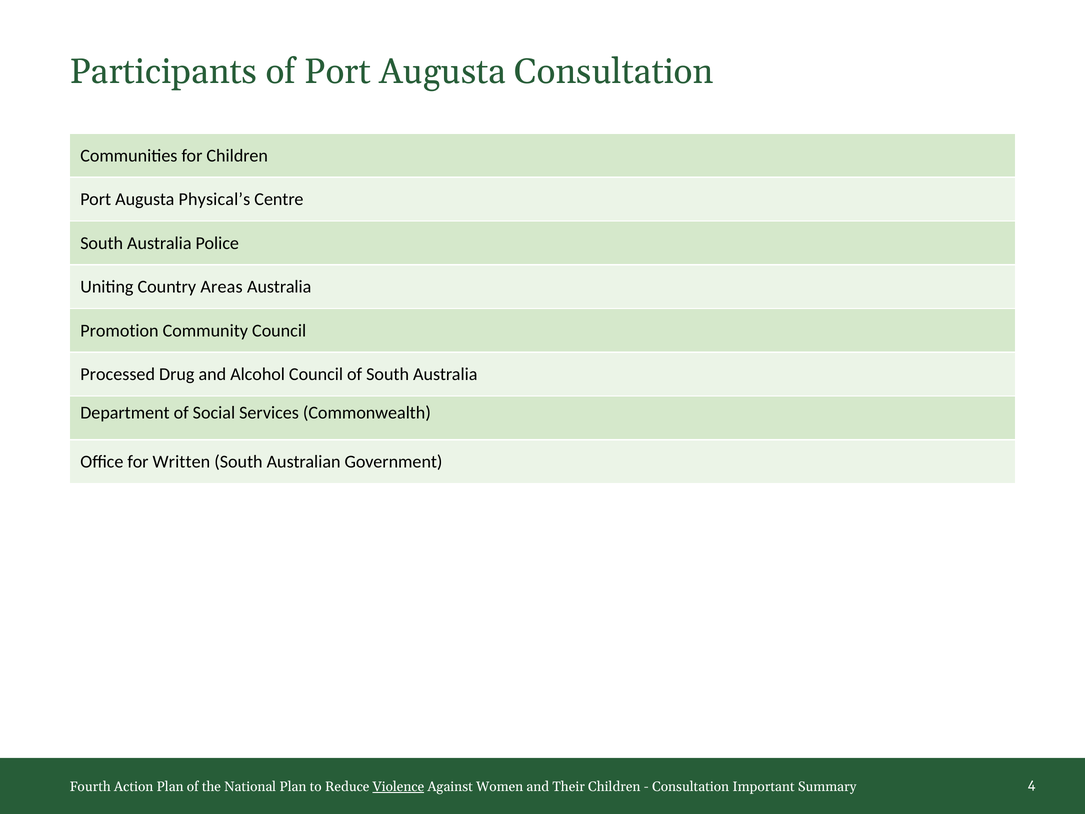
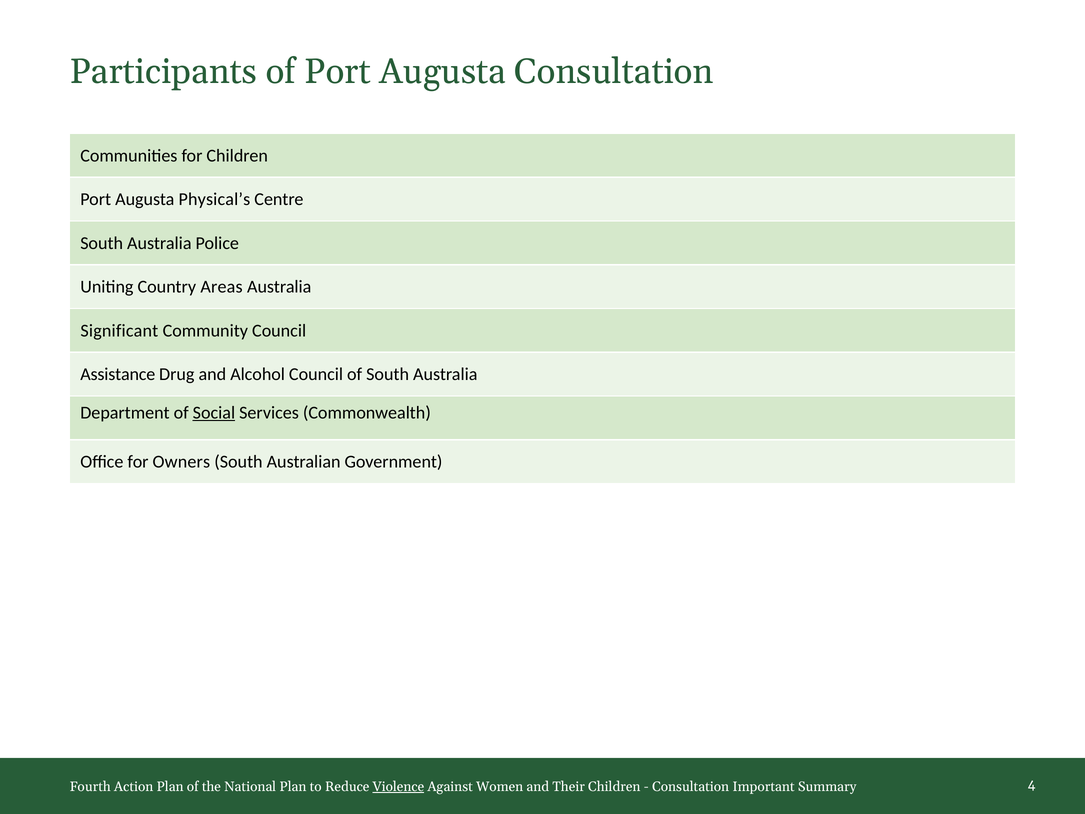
Promotion: Promotion -> Significant
Processed: Processed -> Assistance
Social underline: none -> present
Written: Written -> Owners
